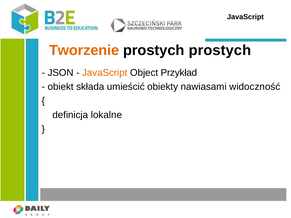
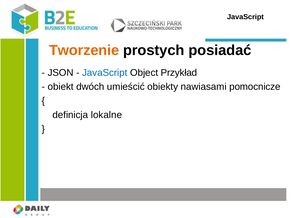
prostych prostych: prostych -> posiadać
JavaScript at (105, 73) colour: orange -> blue
składa: składa -> dwóch
widoczność: widoczność -> pomocnicze
